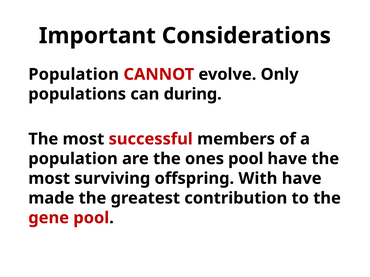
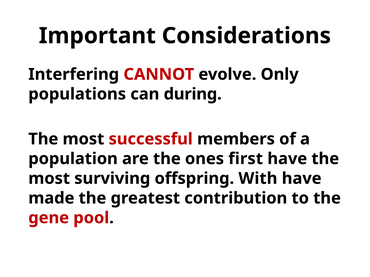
Population at (74, 74): Population -> Interfering
ones pool: pool -> first
